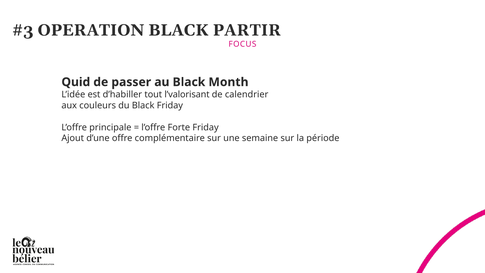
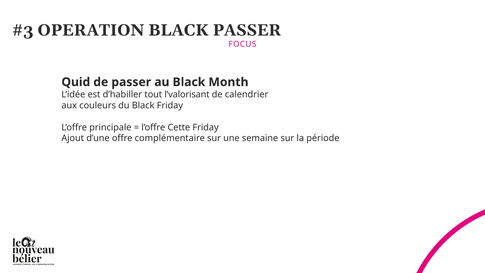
BLACK PARTIR: PARTIR -> PASSER
Forte: Forte -> Cette
